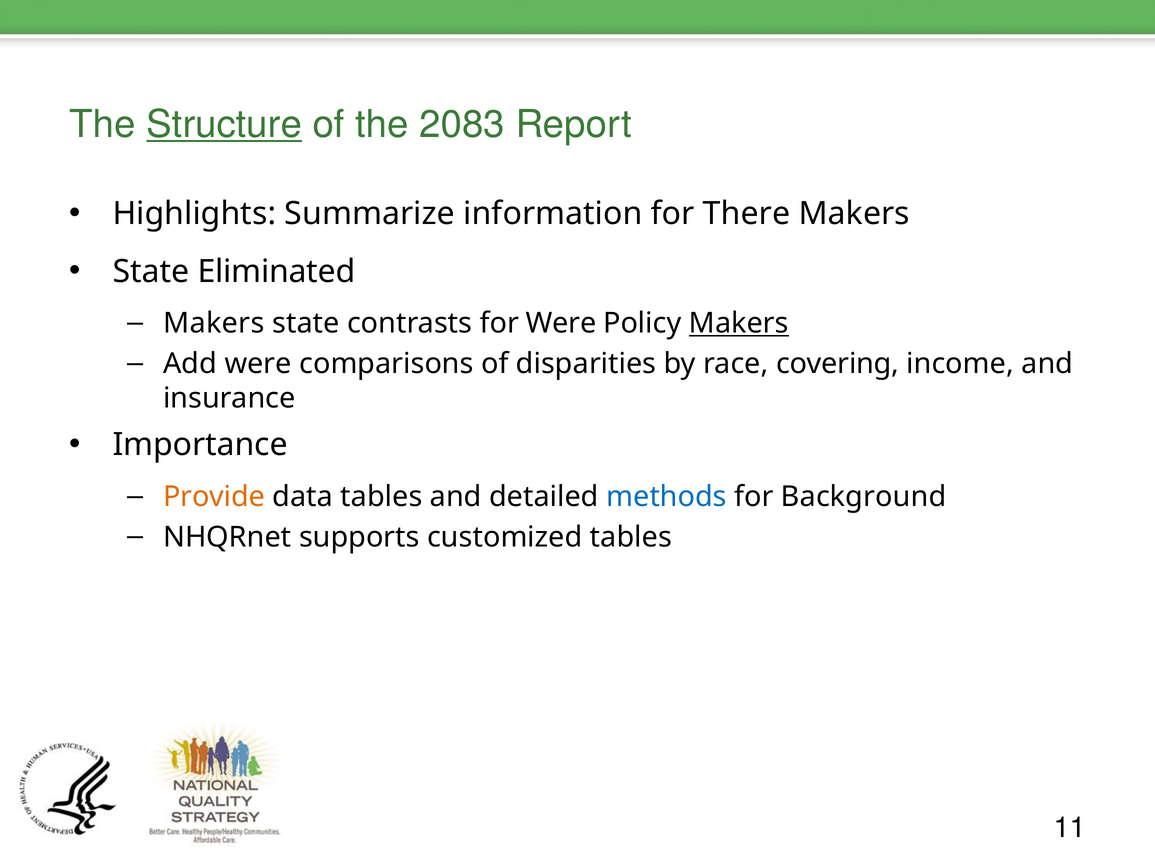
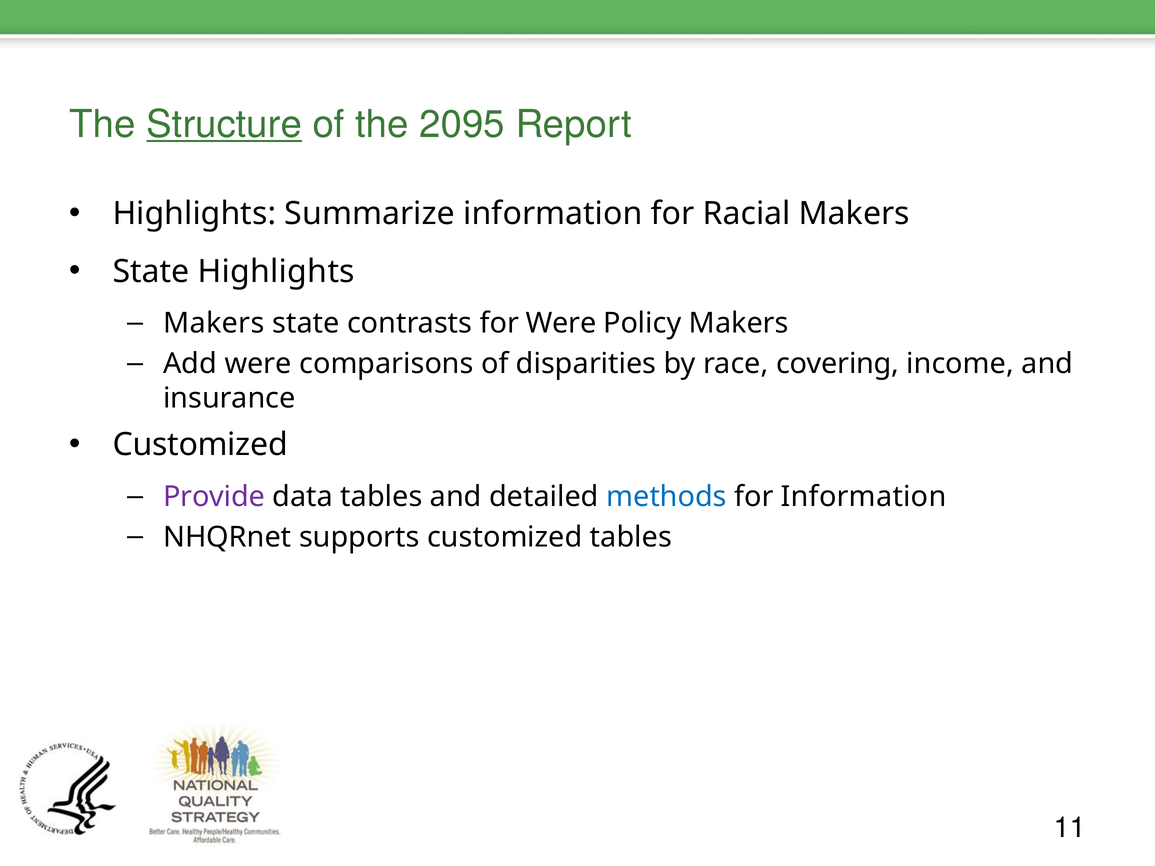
2083: 2083 -> 2095
There: There -> Racial
State Eliminated: Eliminated -> Highlights
Makers at (739, 323) underline: present -> none
Importance at (200, 445): Importance -> Customized
Provide colour: orange -> purple
for Background: Background -> Information
